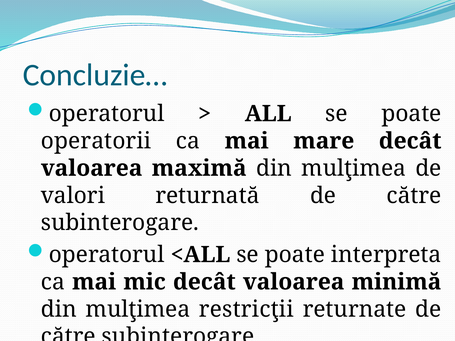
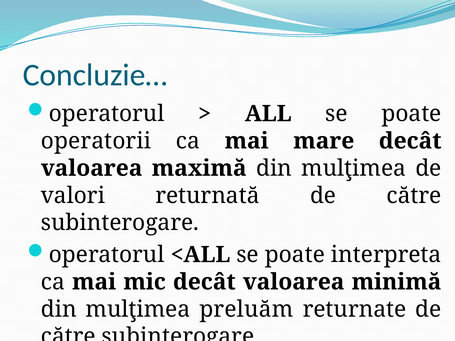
restricţii: restricţii -> preluăm
